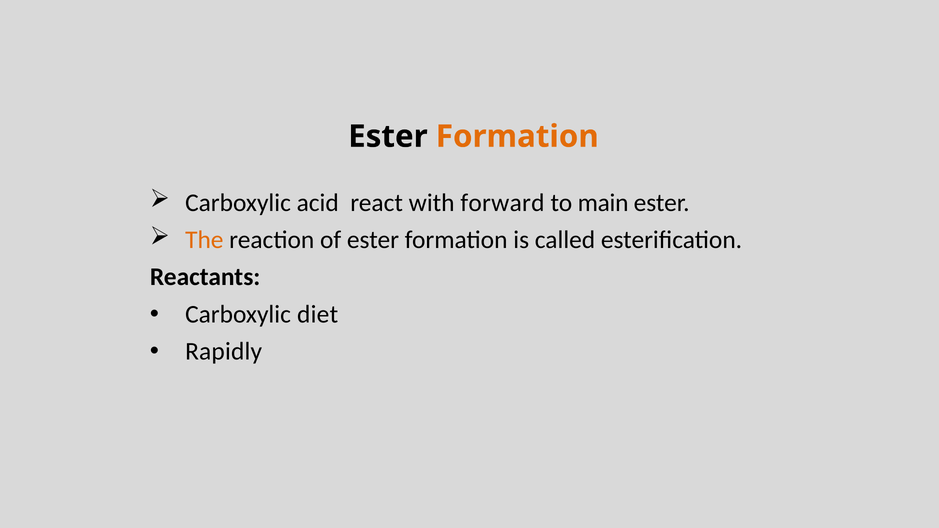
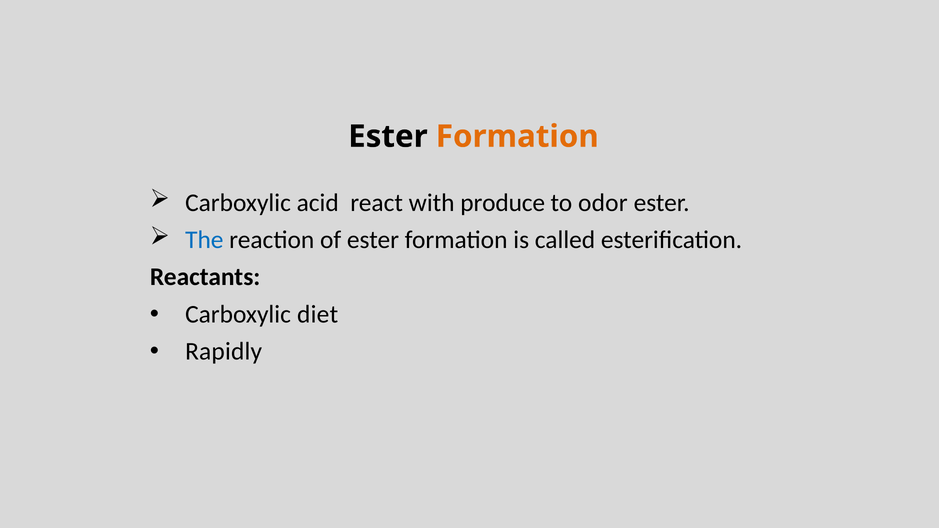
forward: forward -> produce
main: main -> odor
The colour: orange -> blue
